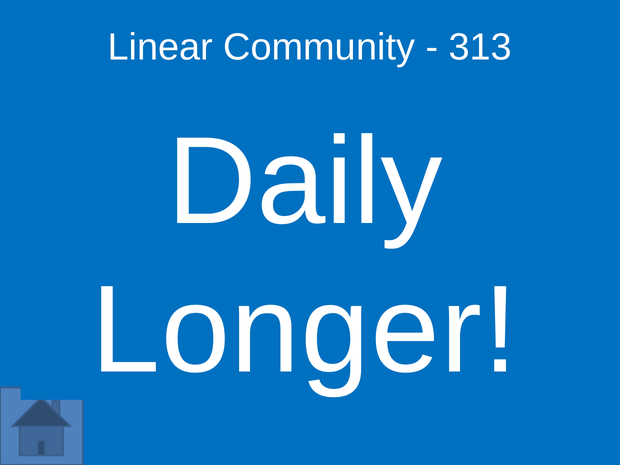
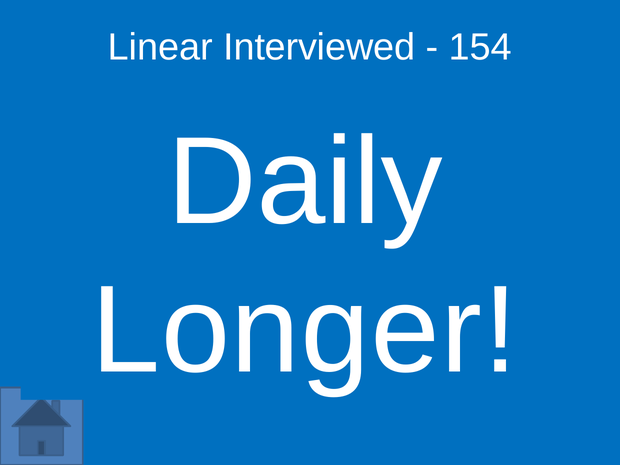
Community: Community -> Interviewed
313: 313 -> 154
